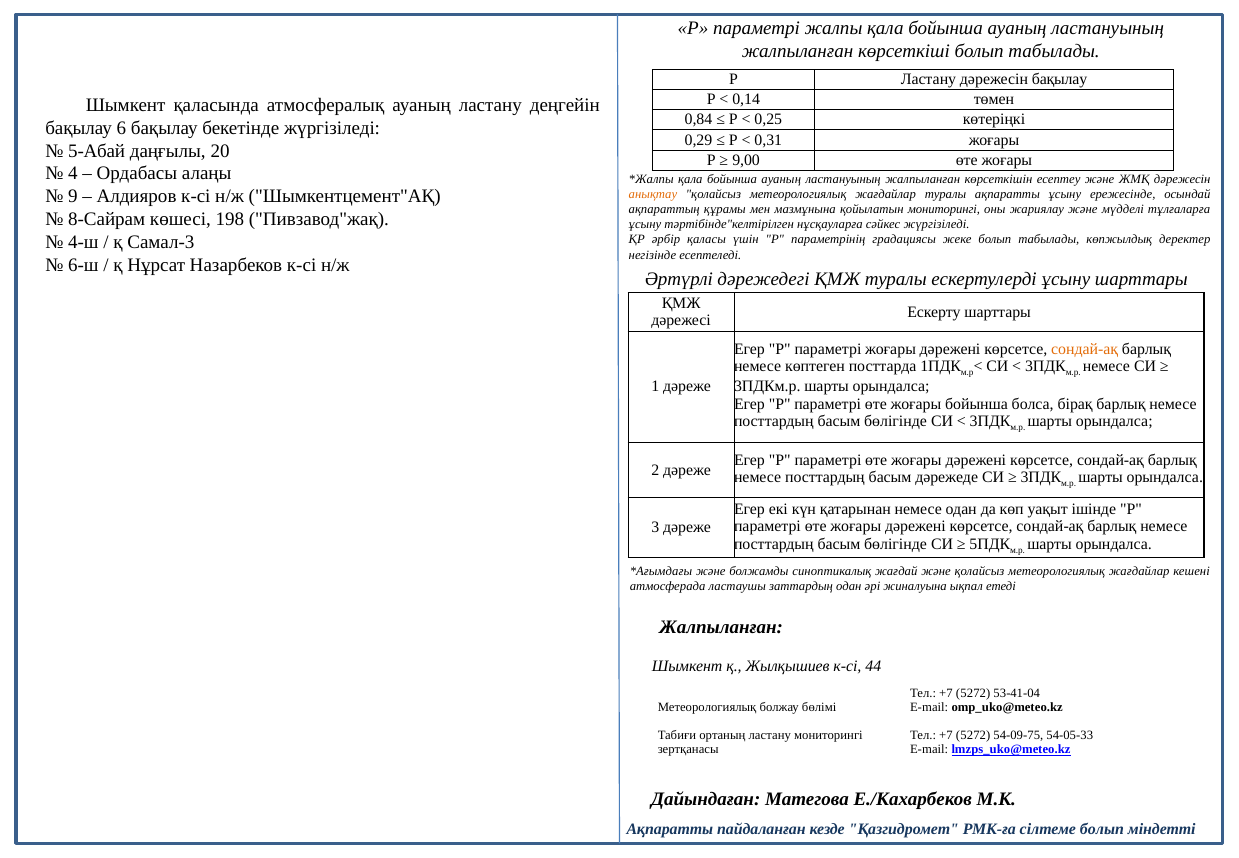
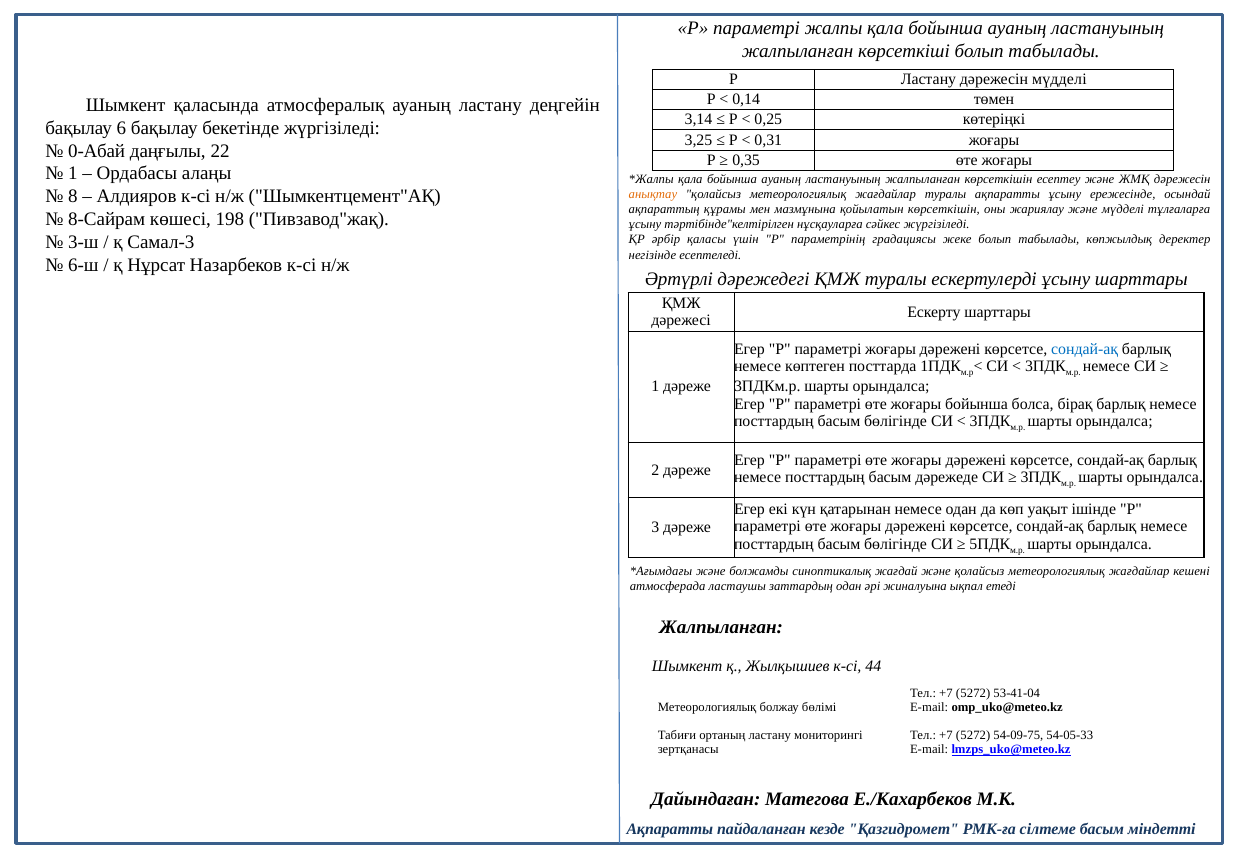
дәрежесін бақылау: бақылау -> мүдделі
0,84: 0,84 -> 3,14
0,29: 0,29 -> 3,25
5-Абай: 5-Абай -> 0-Абай
20: 20 -> 22
9,00: 9,00 -> 0,35
4 at (73, 174): 4 -> 1
9: 9 -> 8
қойылатын мониторингі: мониторингі -> көрсеткішін
4-ш: 4-ш -> 3-ш
сондай-ақ at (1085, 349) colour: orange -> blue
сілтеме болып: болып -> басым
